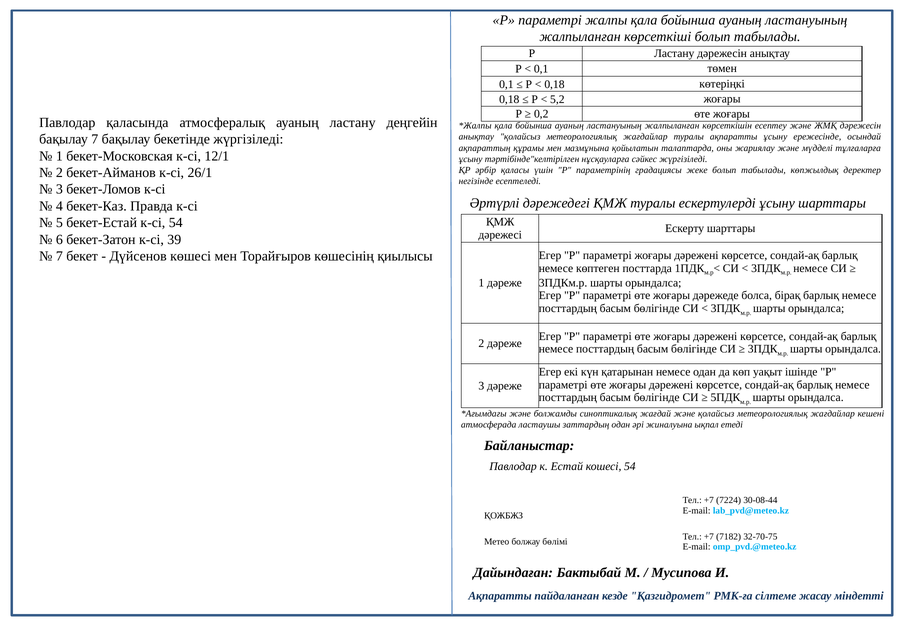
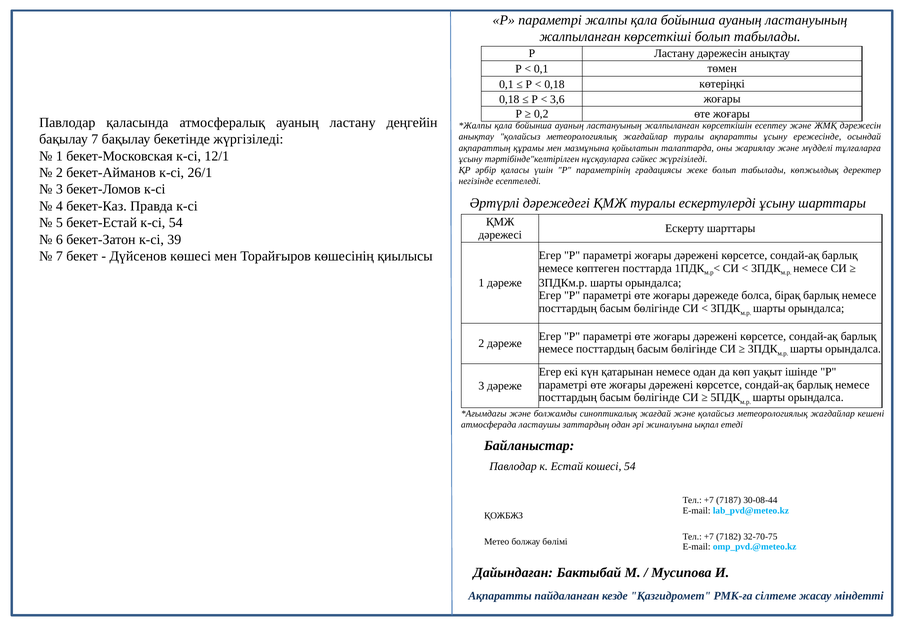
5,2: 5,2 -> 3,6
7224: 7224 -> 7187
